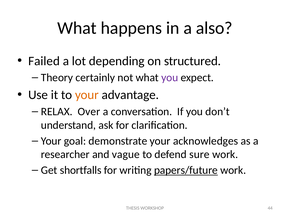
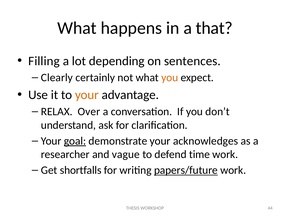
also: also -> that
Failed: Failed -> Filling
structured: structured -> sentences
Theory: Theory -> Clearly
you at (170, 77) colour: purple -> orange
goal underline: none -> present
sure: sure -> time
